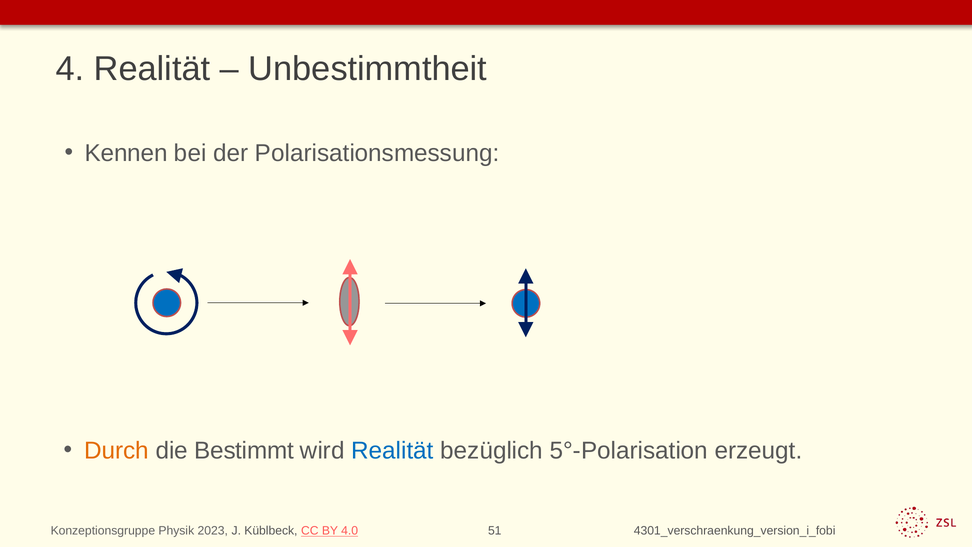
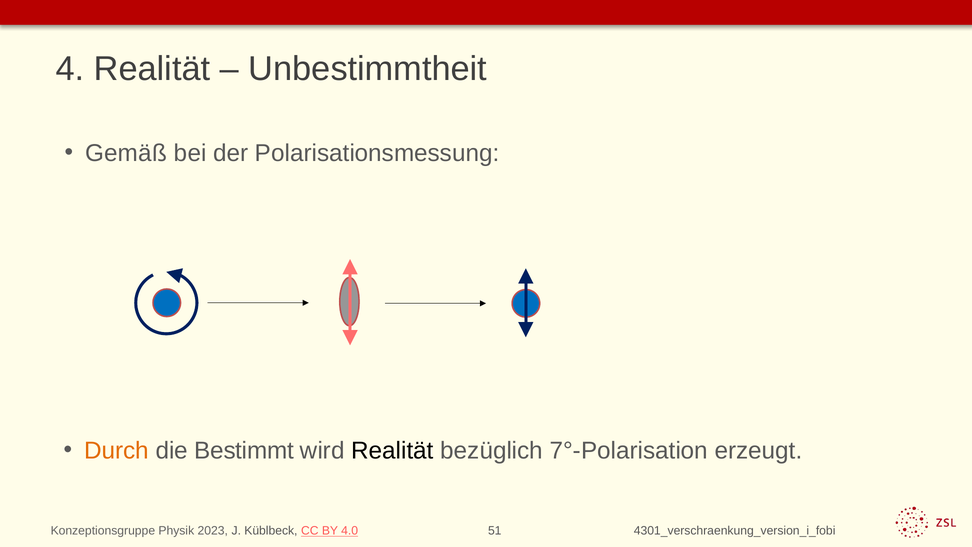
Kennen: Kennen -> Gemäß
Realität at (392, 451) colour: blue -> black
5°-Polarisation: 5°-Polarisation -> 7°-Polarisation
